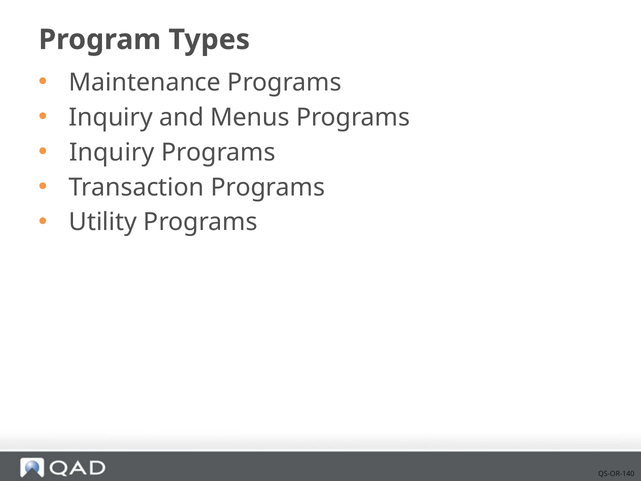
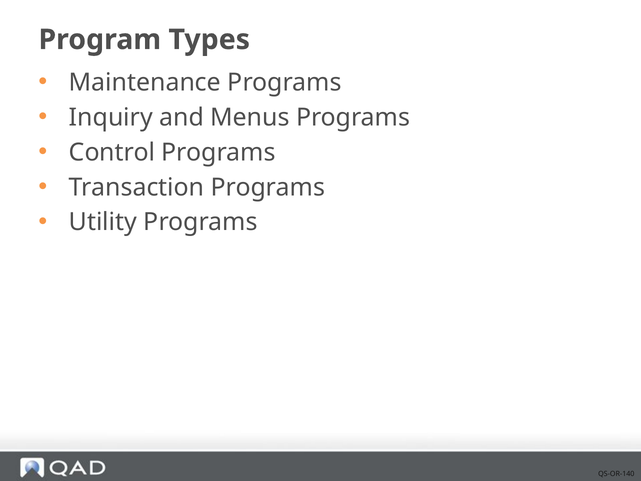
Inquiry at (112, 152): Inquiry -> Control
